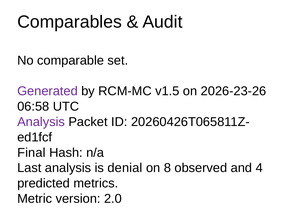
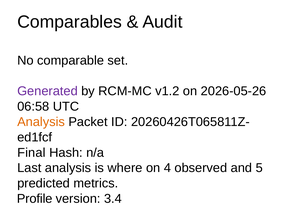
v1.5: v1.5 -> v1.2
2026-23-26: 2026-23-26 -> 2026-05-26
Analysis at (41, 122) colour: purple -> orange
denial: denial -> where
8: 8 -> 4
4: 4 -> 5
Metric: Metric -> Profile
2.0: 2.0 -> 3.4
